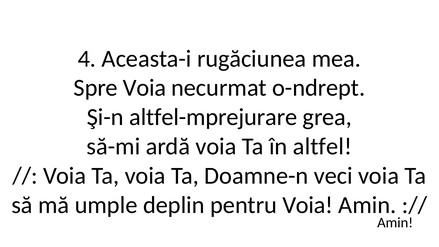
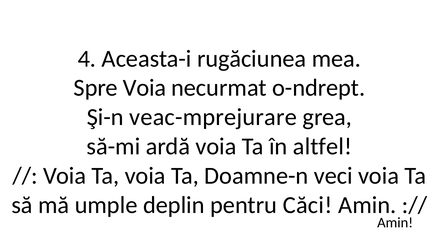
altfel-mprejurare: altfel-mprejurare -> veac-mprejurare
pentru Voia: Voia -> Căci
